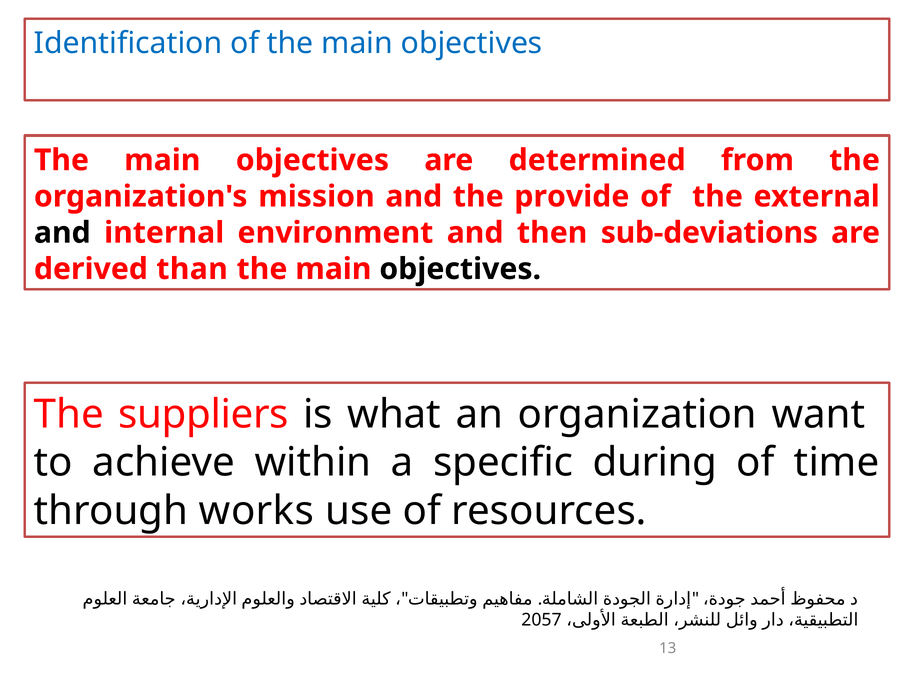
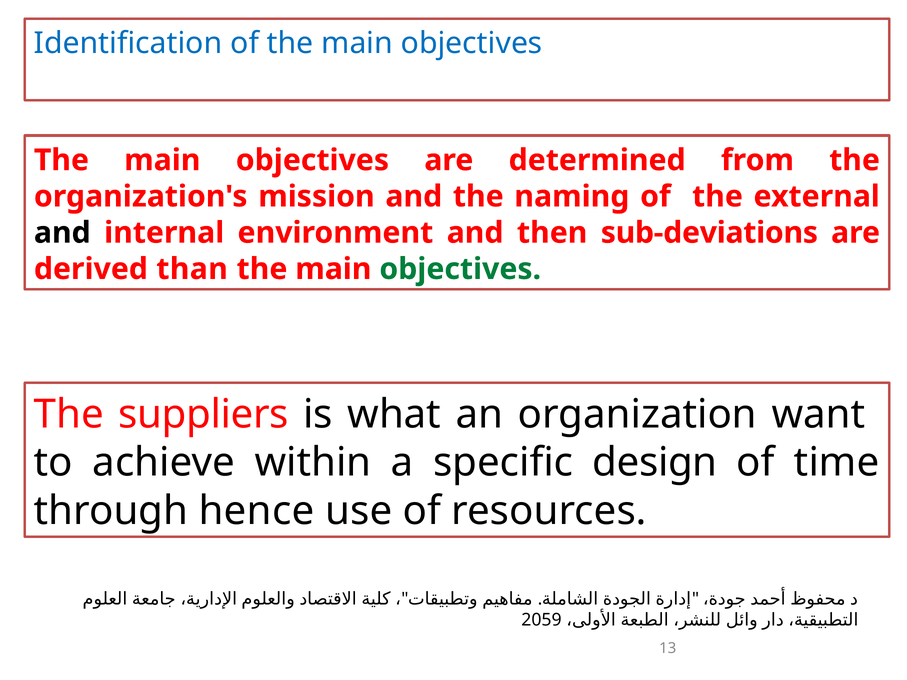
provide: provide -> naming
objectives at (460, 269) colour: black -> green
during: during -> design
works: works -> hence
2057: 2057 -> 2059
